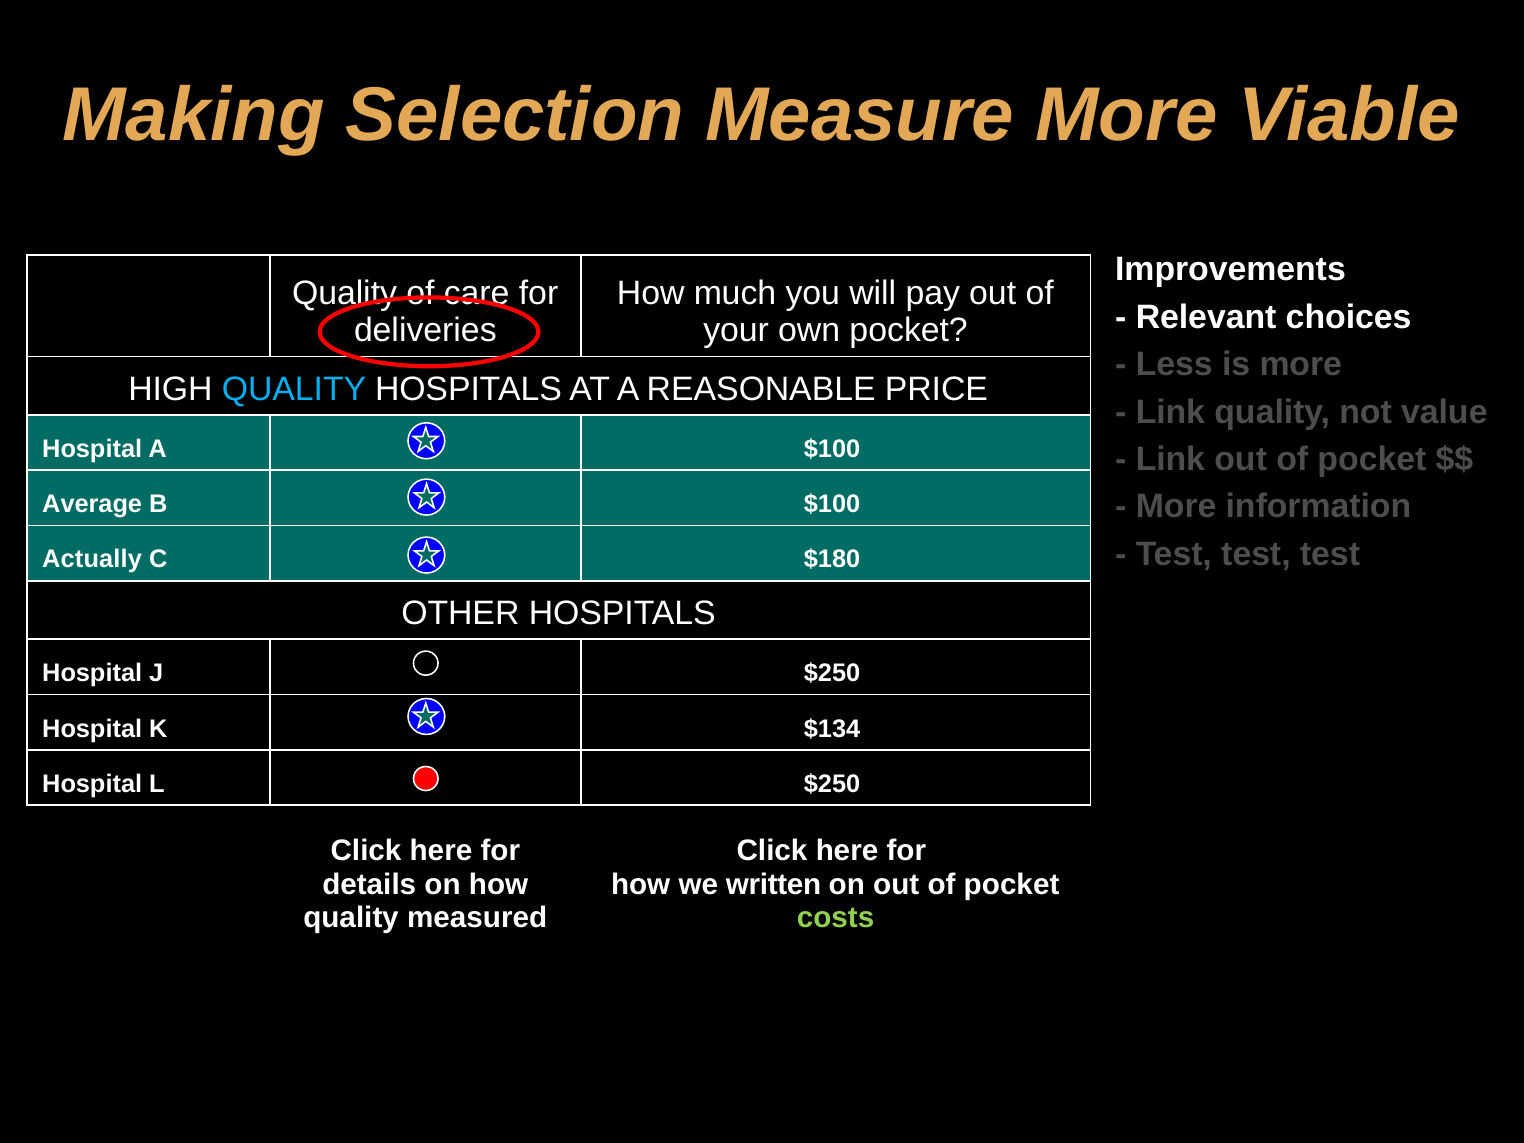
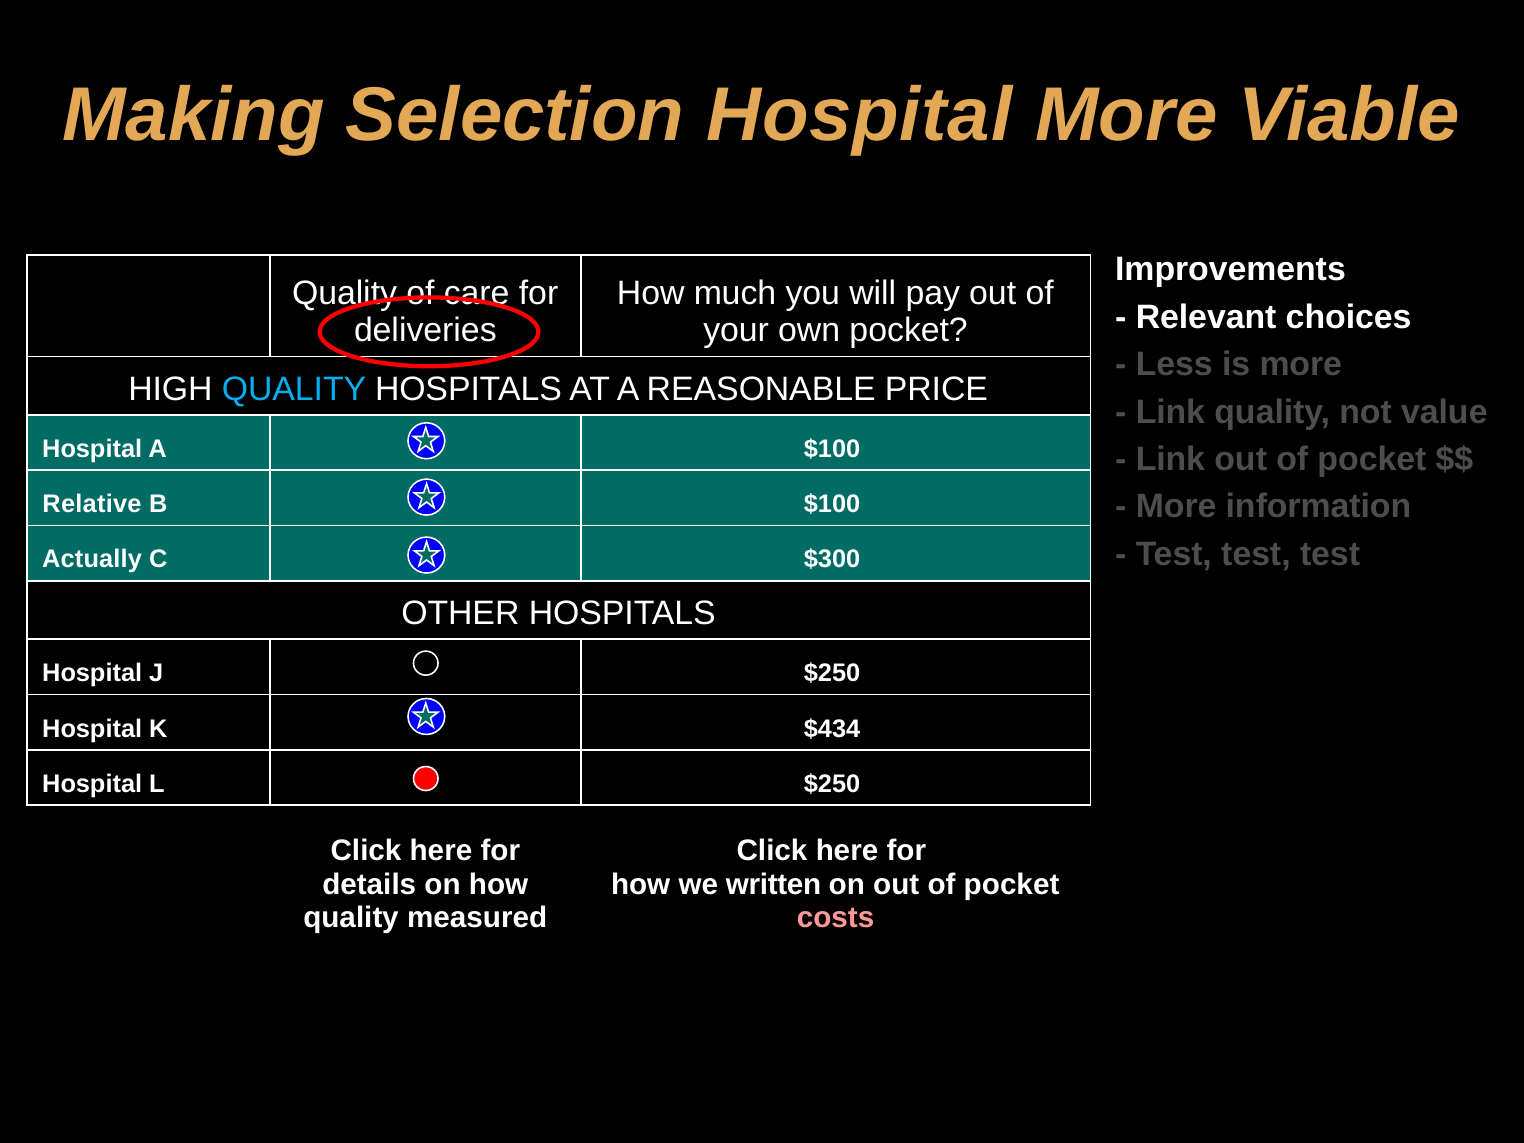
Selection Measure: Measure -> Hospital
Average: Average -> Relative
$180: $180 -> $300
$134: $134 -> $434
costs colour: light green -> pink
